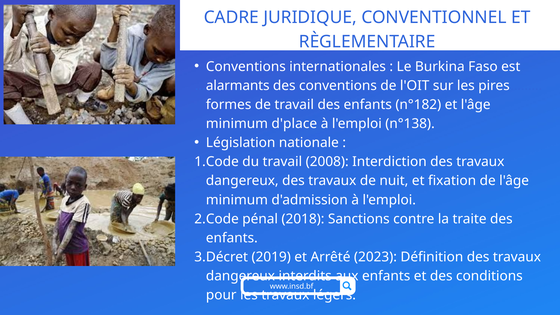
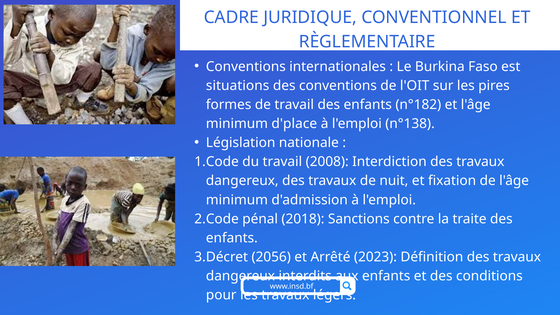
alarmants: alarmants -> situations
2019: 2019 -> 2056
